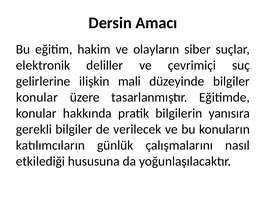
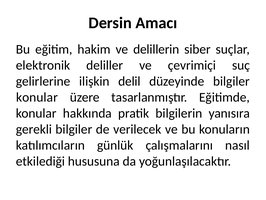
olayların: olayların -> delillerin
mali: mali -> delil
